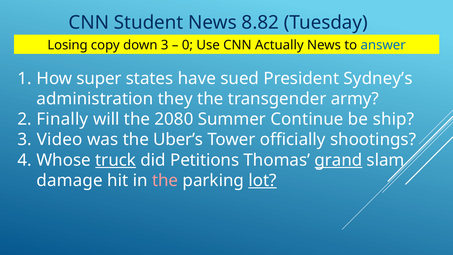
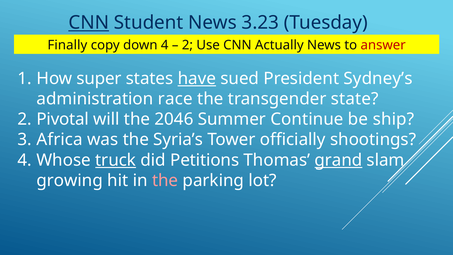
CNN at (89, 23) underline: none -> present
8.82: 8.82 -> 3.23
Losing: Losing -> Finally
down 3: 3 -> 4
0 at (187, 45): 0 -> 2
answer colour: blue -> red
have underline: none -> present
they: they -> race
army: army -> state
Finally: Finally -> Pivotal
2080: 2080 -> 2046
Video: Video -> Africa
Uber’s: Uber’s -> Syria’s
damage: damage -> growing
lot underline: present -> none
